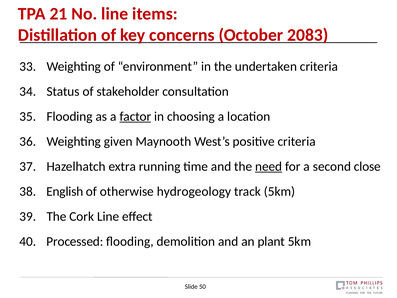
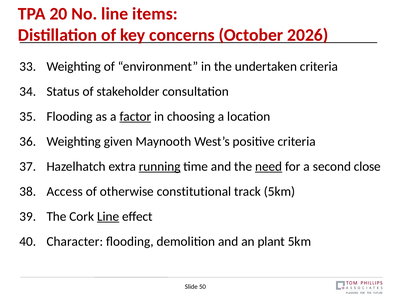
21: 21 -> 20
2083: 2083 -> 2026
running underline: none -> present
English: English -> Access
hydrogeology: hydrogeology -> constitutional
Line at (108, 216) underline: none -> present
Processed: Processed -> Character
